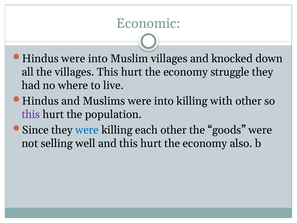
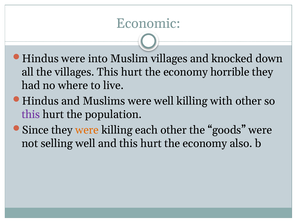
struggle: struggle -> horrible
Muslims were into: into -> well
were at (87, 130) colour: blue -> orange
